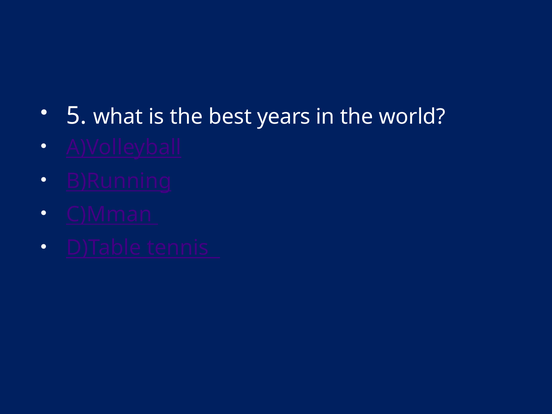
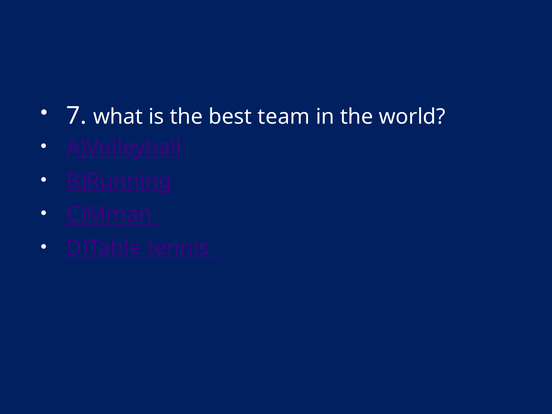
5: 5 -> 7
years: years -> team
